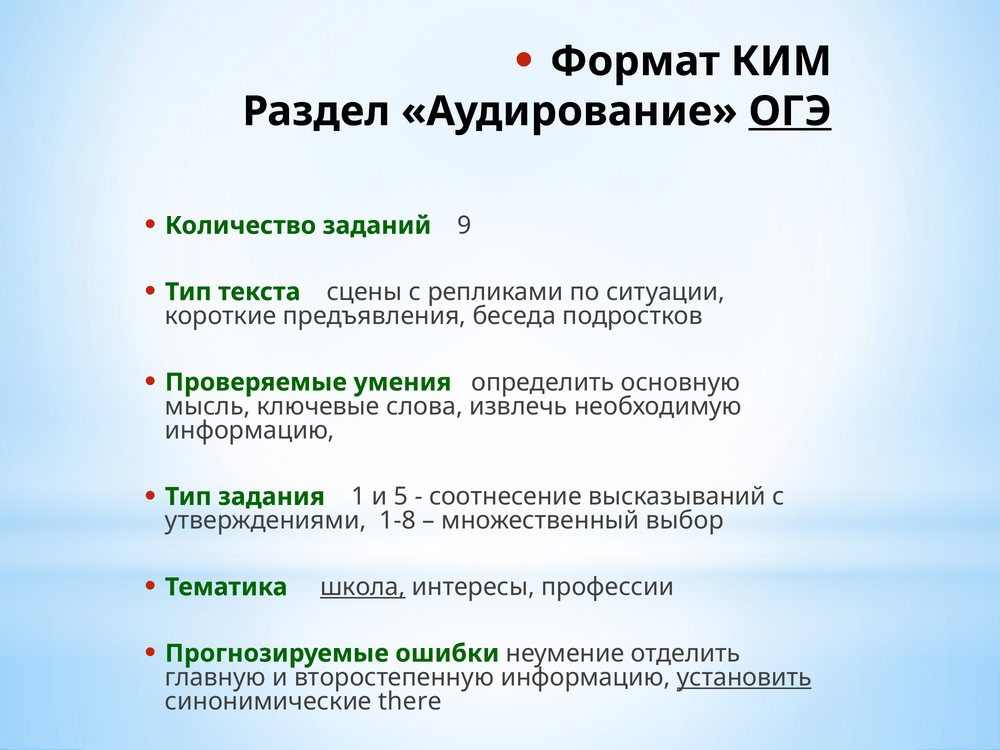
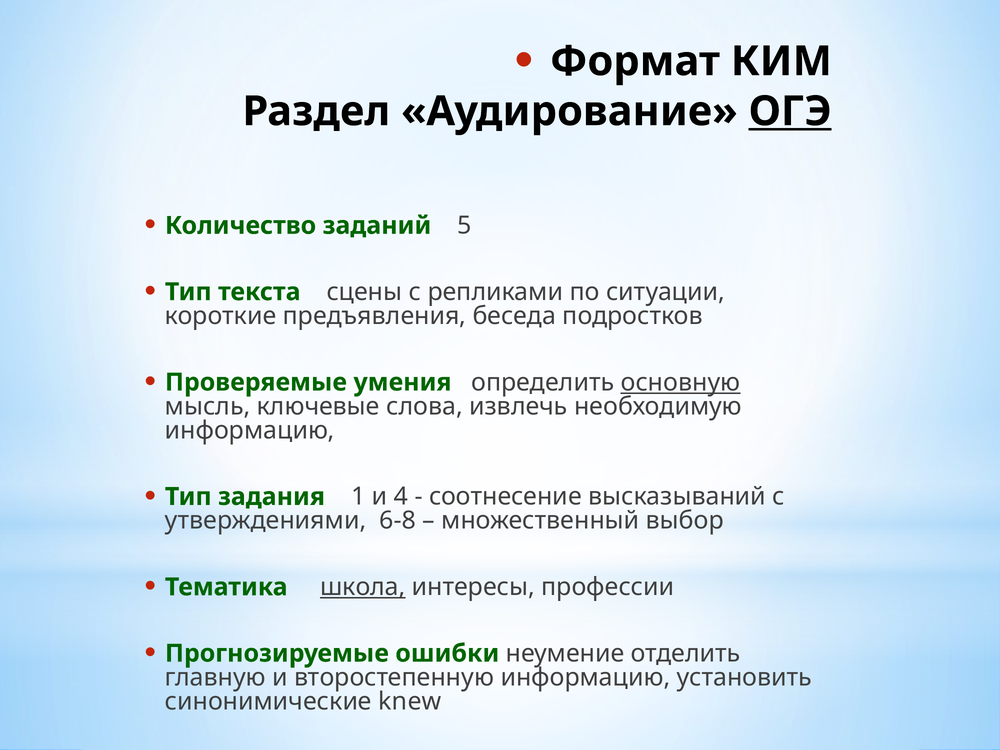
9: 9 -> 5
основную underline: none -> present
5: 5 -> 4
1-8: 1-8 -> 6-8
установить underline: present -> none
there: there -> knew
